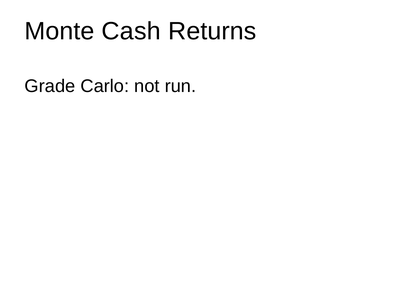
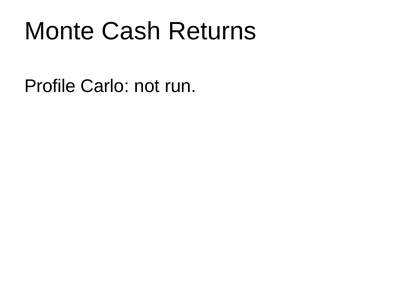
Grade: Grade -> Profile
